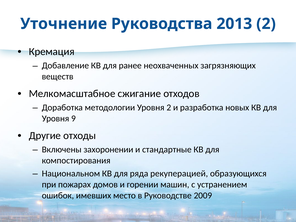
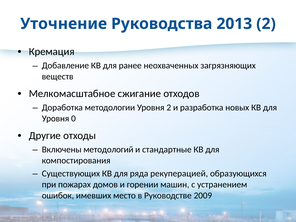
9: 9 -> 0
захоронении: захоронении -> методологий
Национальном: Национальном -> Существующих
